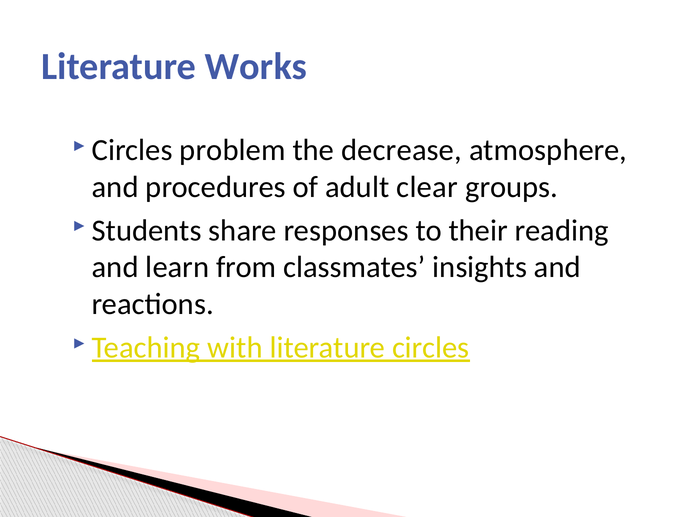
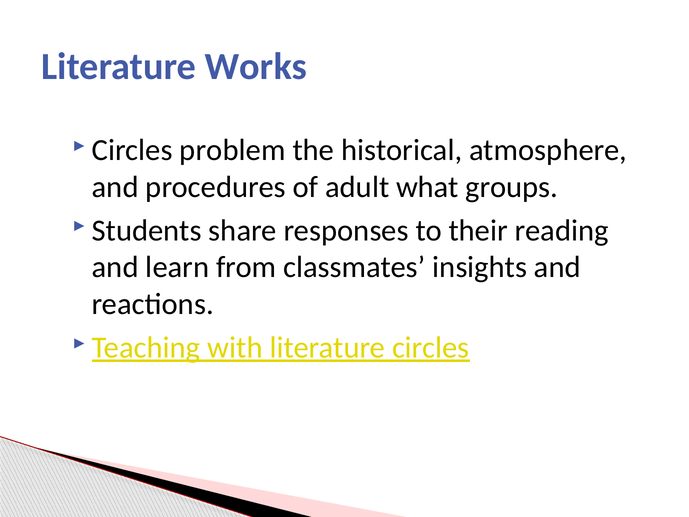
decrease: decrease -> historical
clear: clear -> what
